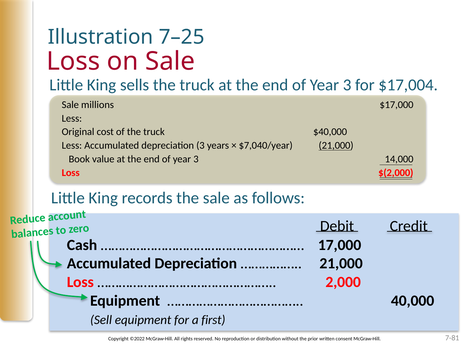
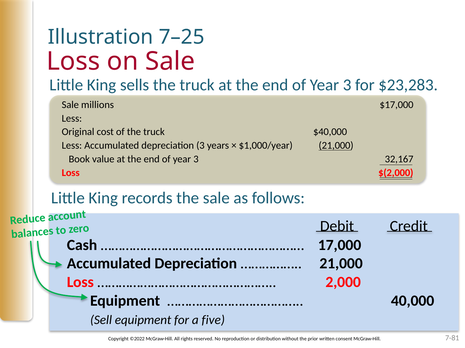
$17,004: $17,004 -> $23,283
$7,040/year: $7,040/year -> $1,000/year
14,000: 14,000 -> 32,167
first: first -> five
